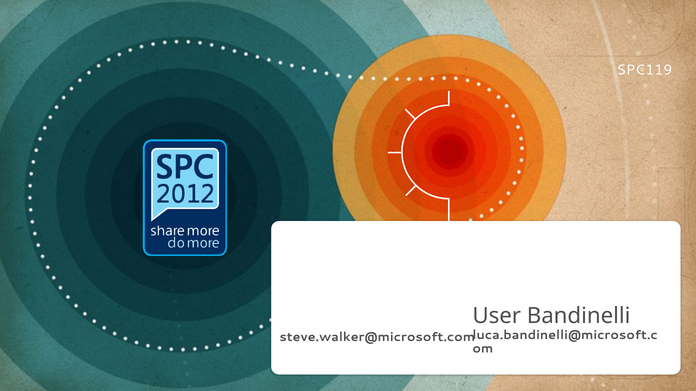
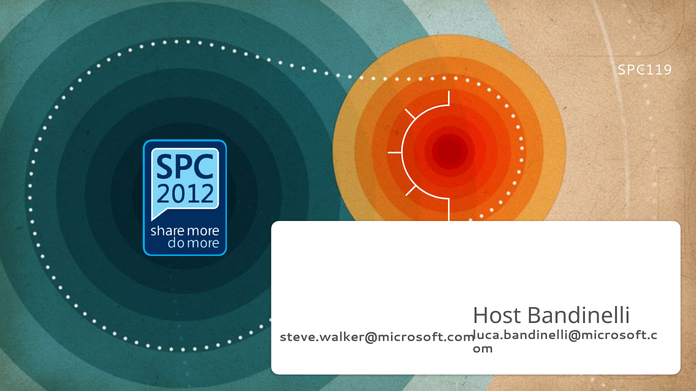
User: User -> Host
